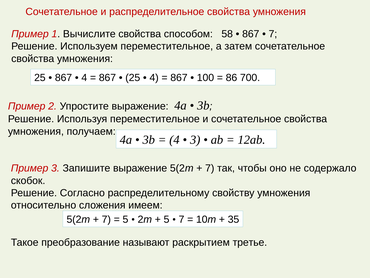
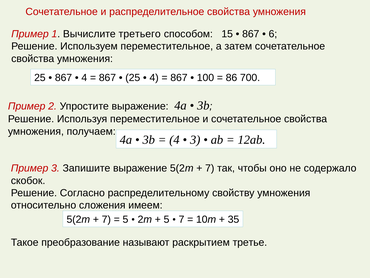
Вычислите свойства: свойства -> третьего
58: 58 -> 15
7 at (273, 34): 7 -> 6
